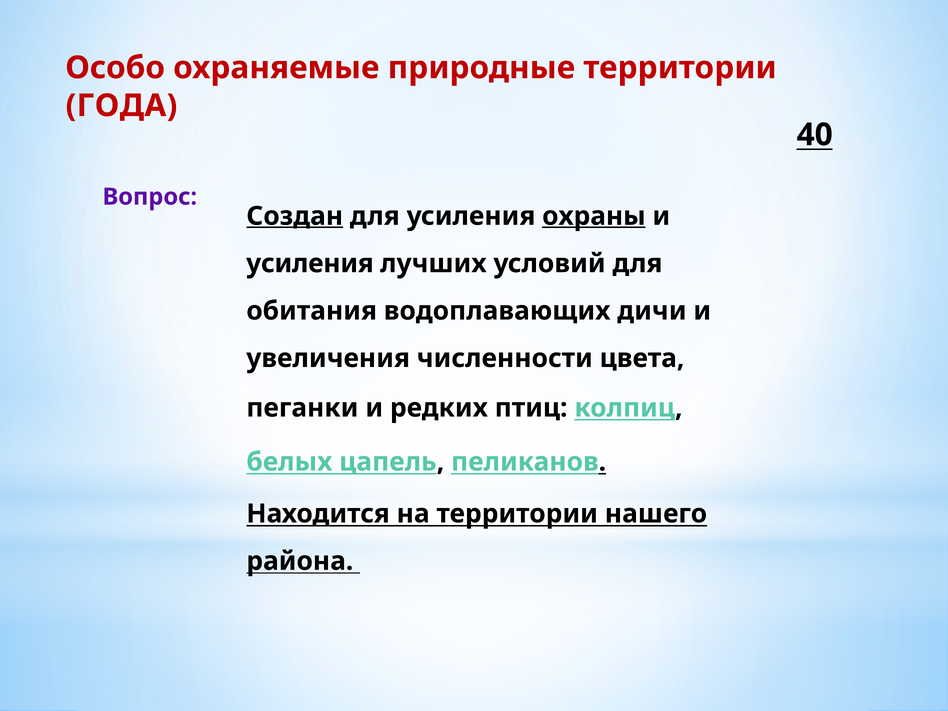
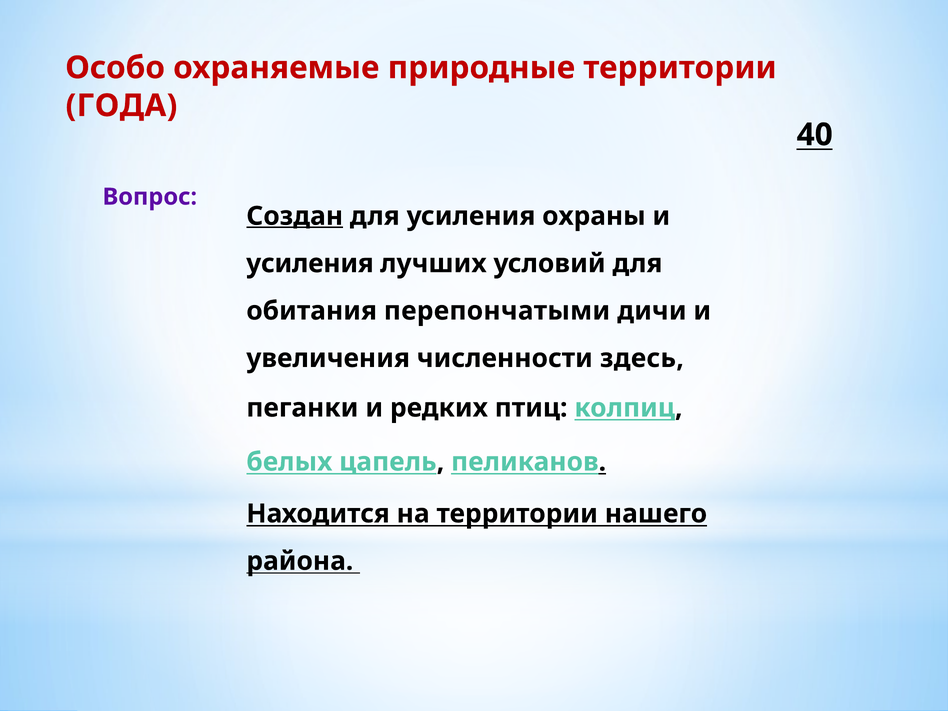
охраны underline: present -> none
водоплавающих: водоплавающих -> перепончатыми
цвета: цвета -> здесь
